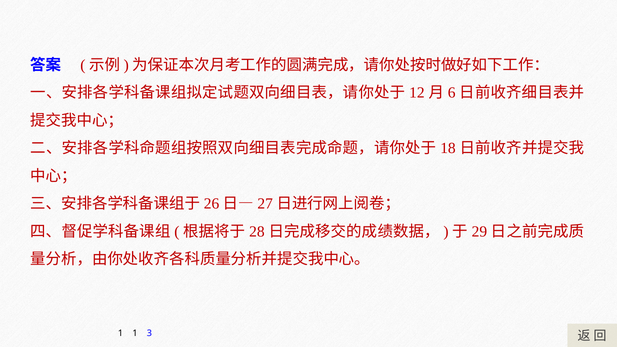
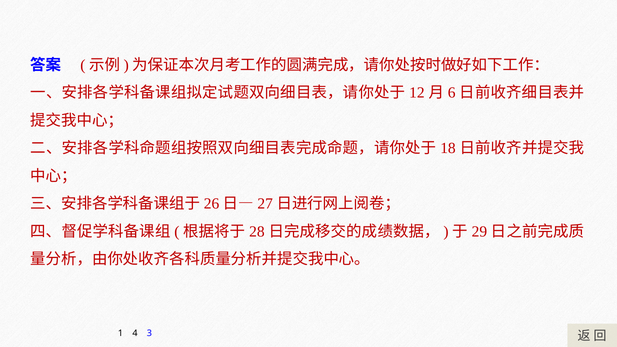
1 1: 1 -> 4
